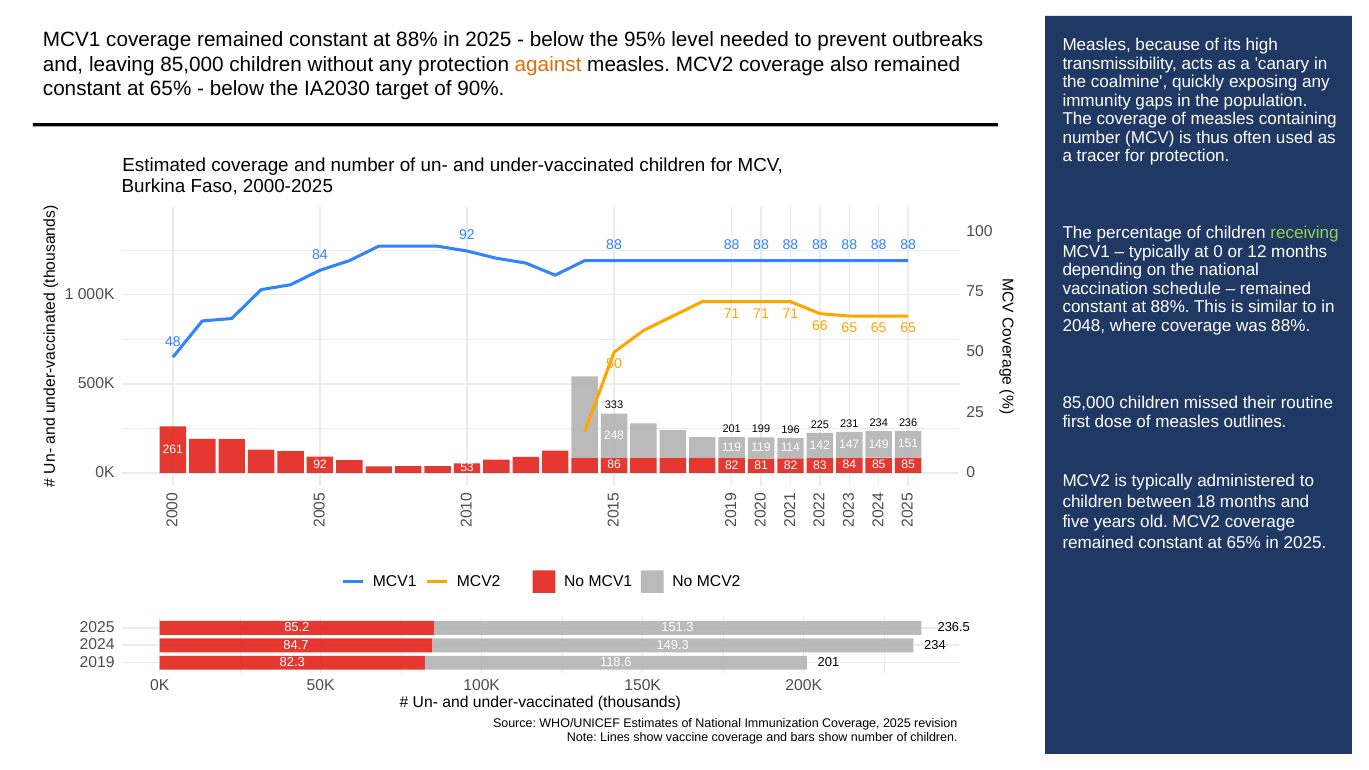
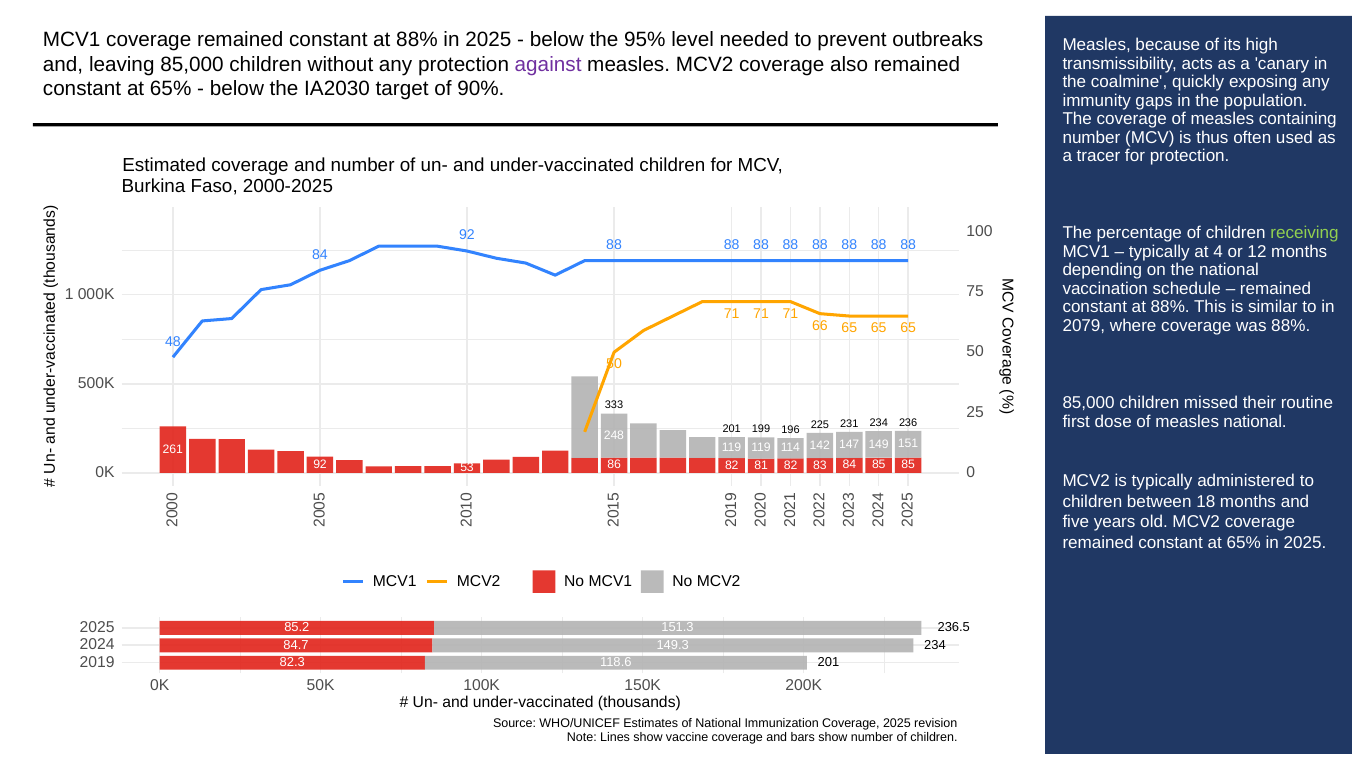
against colour: orange -> purple
at 0: 0 -> 4
2048: 2048 -> 2079
measles outlines: outlines -> national
